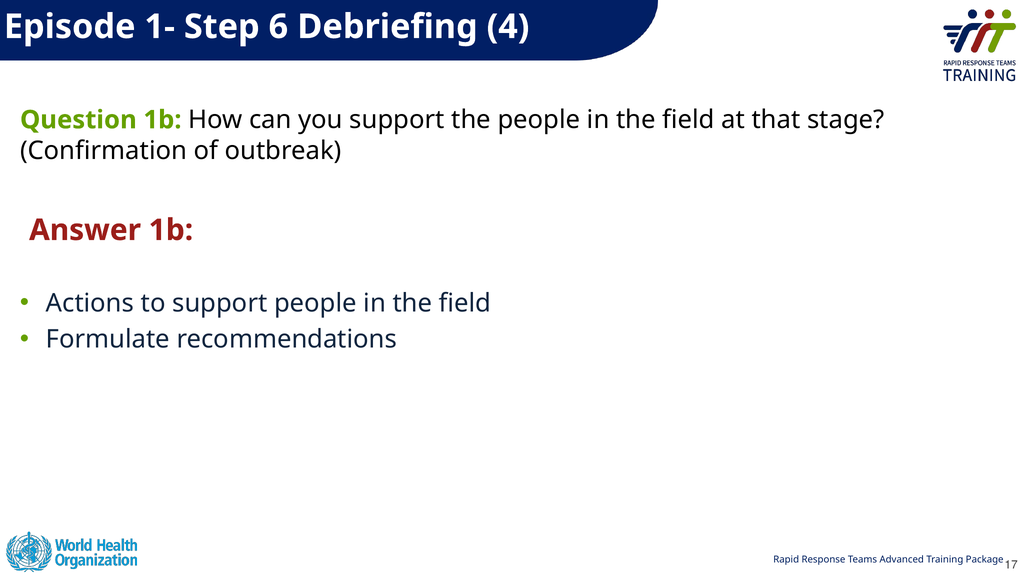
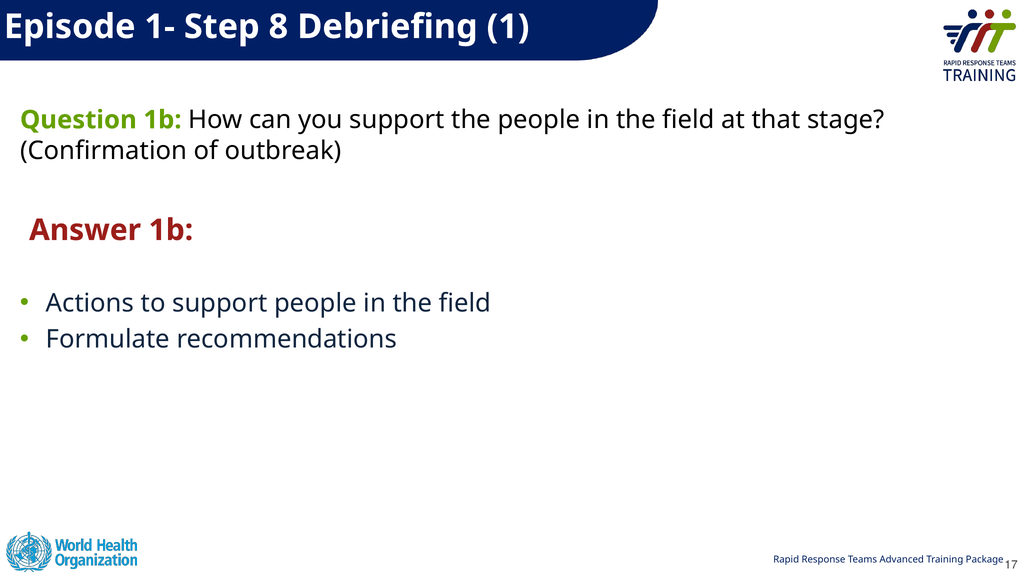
6: 6 -> 8
4: 4 -> 1
